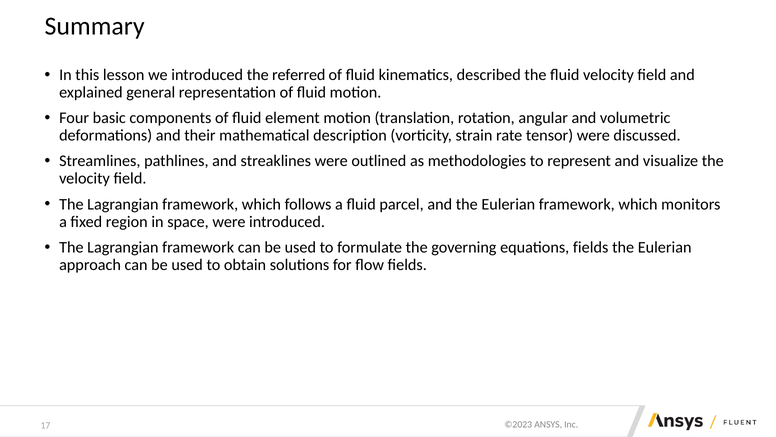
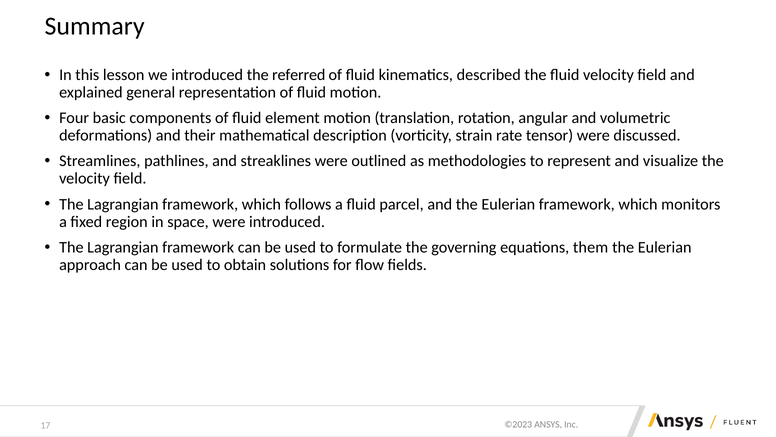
equations fields: fields -> them
